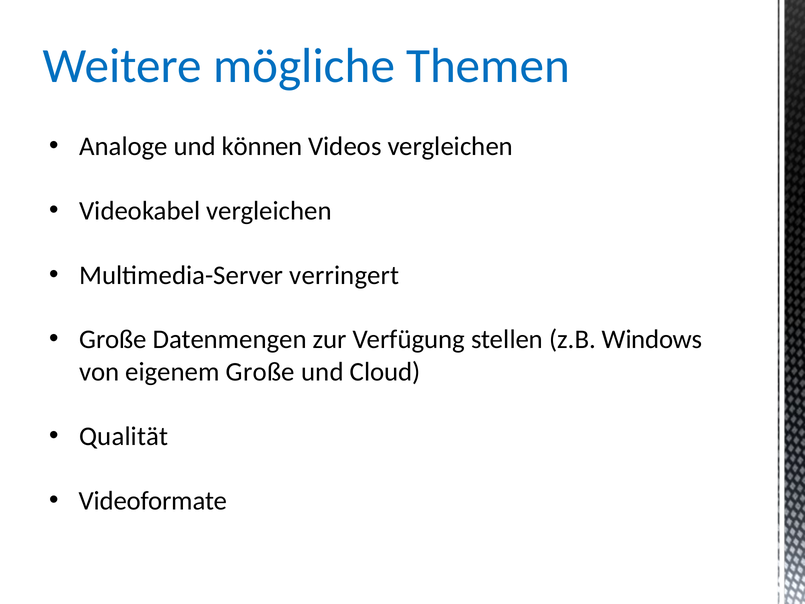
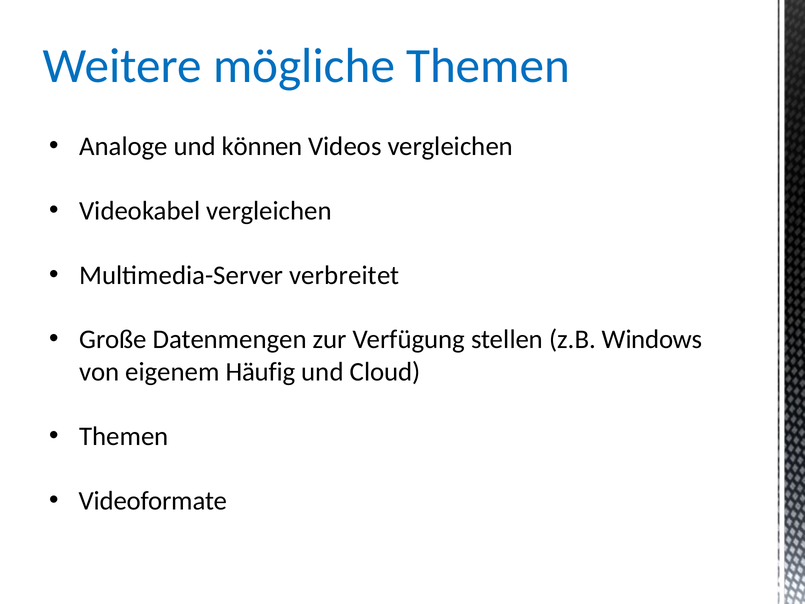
verringert: verringert -> verbreitet
eigenem Große: Große -> Häufig
Qualität at (124, 436): Qualität -> Themen
